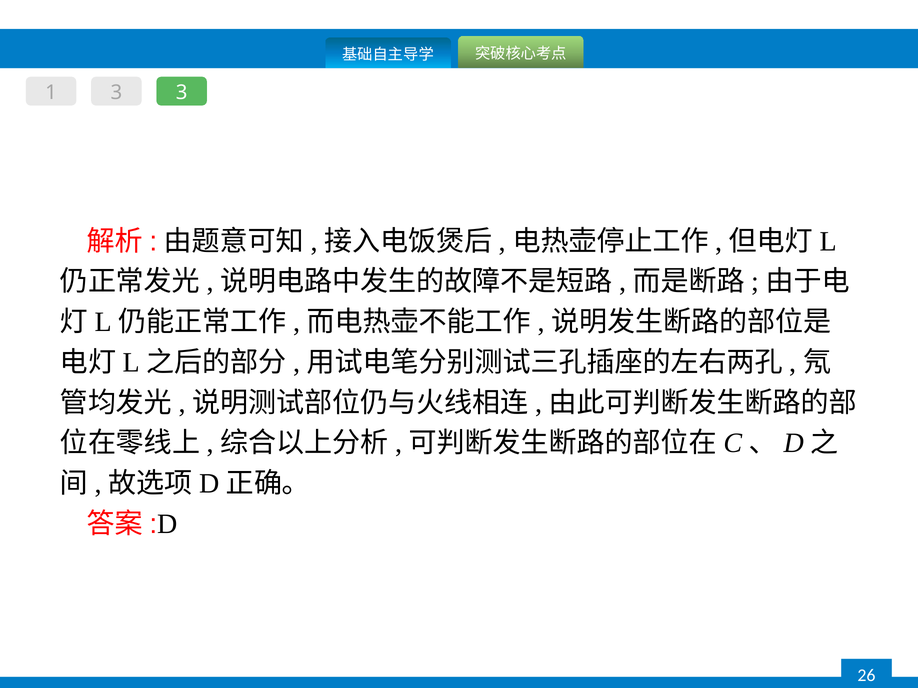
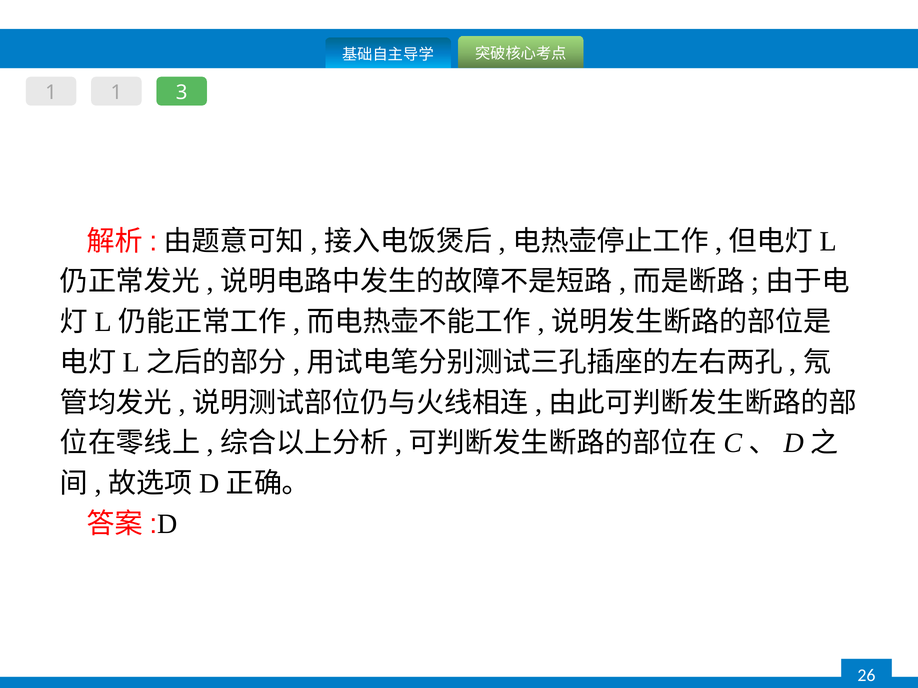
1 3: 3 -> 1
